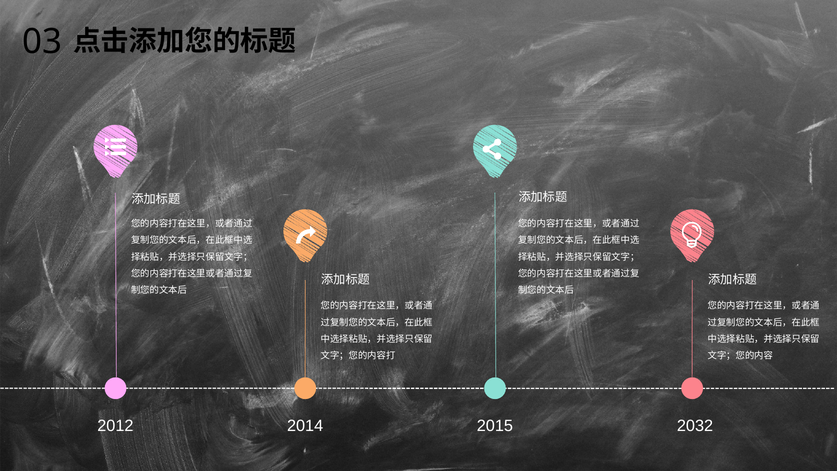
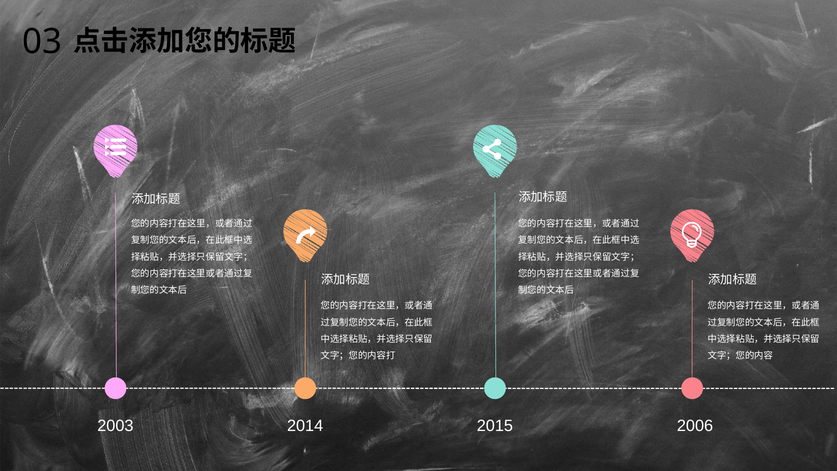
2012: 2012 -> 2003
2032: 2032 -> 2006
